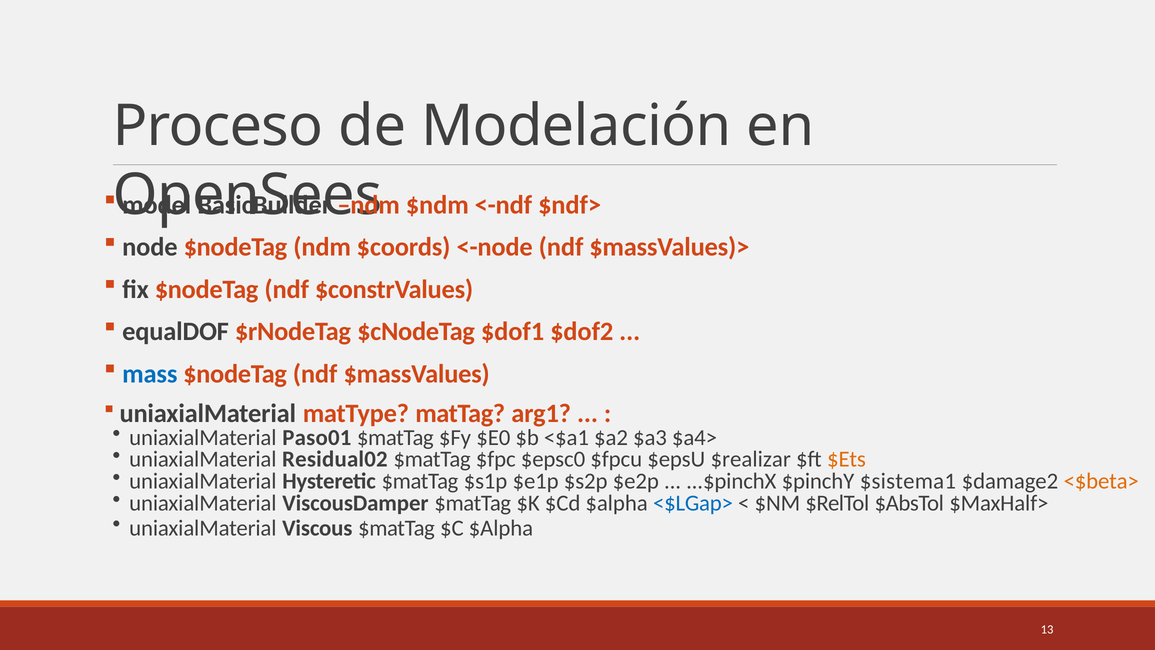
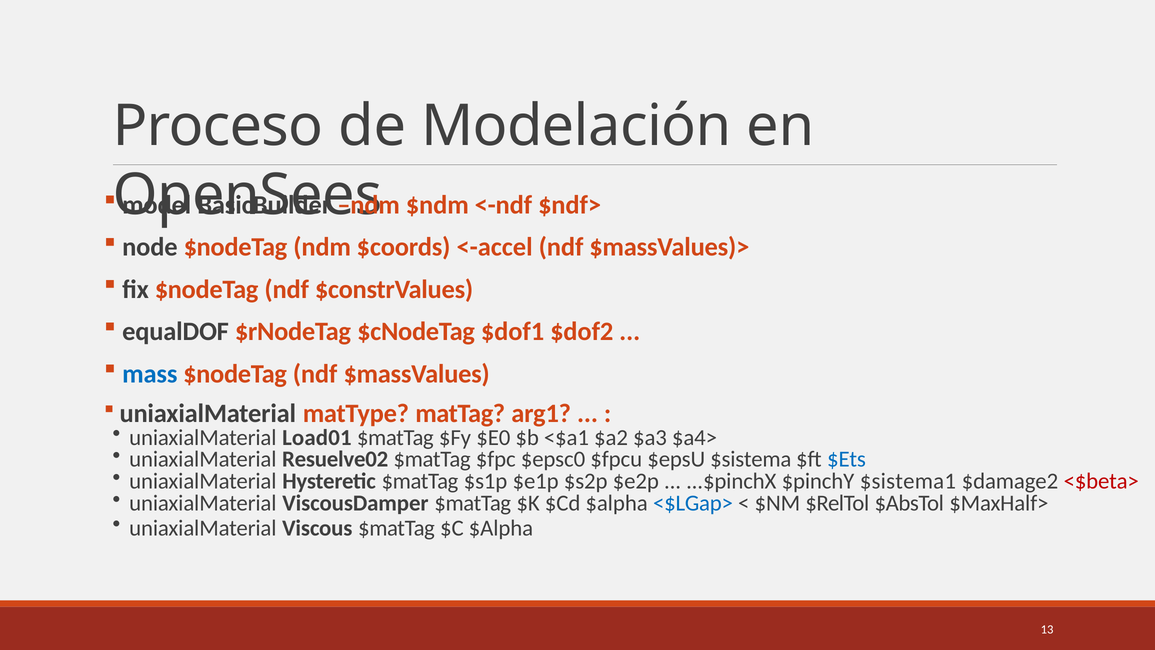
<-node: <-node -> <-accel
Paso01: Paso01 -> Load01
Residual02: Residual02 -> Resuelve02
$realizar: $realizar -> $sistema
$Ets colour: orange -> blue
<$beta> colour: orange -> red
